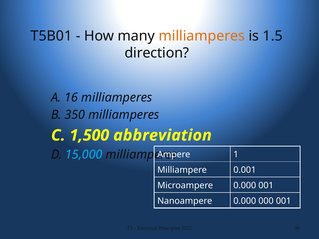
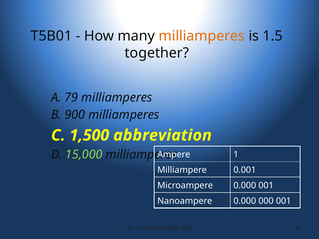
direction: direction -> together
16: 16 -> 79
350: 350 -> 900
15,000 colour: light blue -> light green
